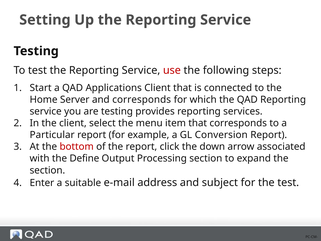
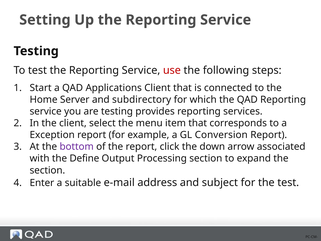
and corresponds: corresponds -> subdirectory
Particular: Particular -> Exception
bottom colour: red -> purple
